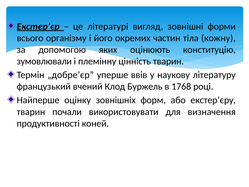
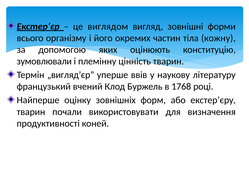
літературі: літературі -> виглядом
„добре’єр: „добре’єр -> „вигляд’єр
